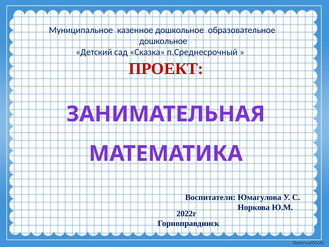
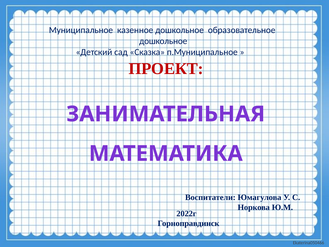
п.Среднесрочный: п.Среднесрочный -> п.Муниципальное
